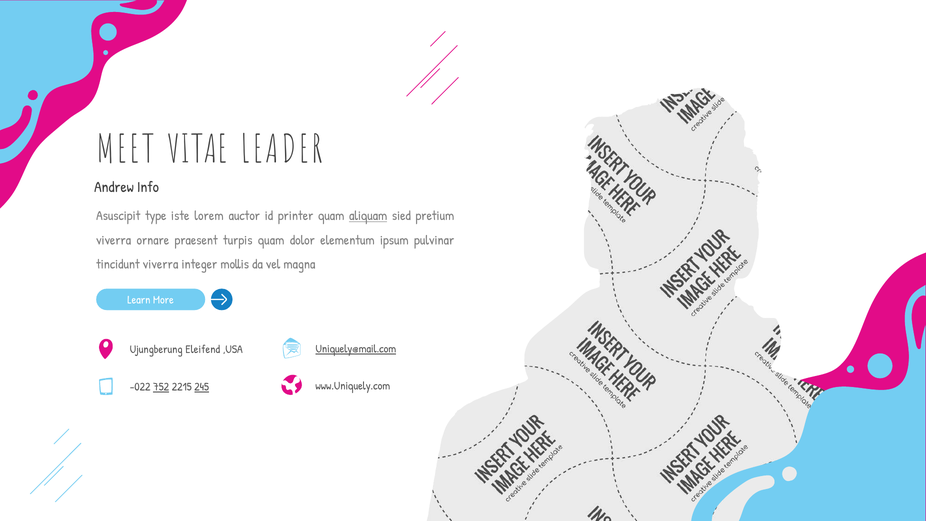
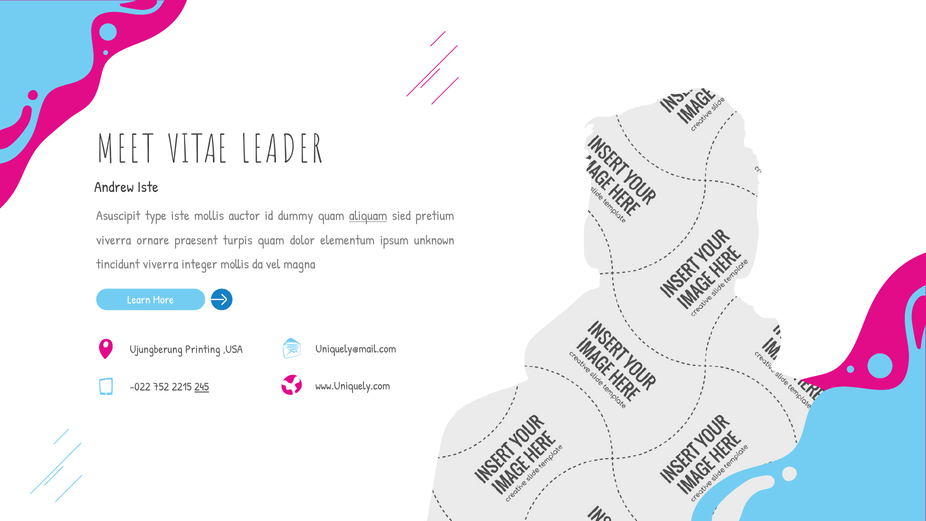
Andrew Info: Info -> Iste
iste lorem: lorem -> mollis
printer: printer -> dummy
pulvinar: pulvinar -> unknown
Uniquely@mail.com underline: present -> none
Eleifend: Eleifend -> Printing
752 underline: present -> none
